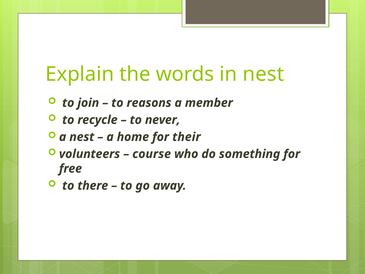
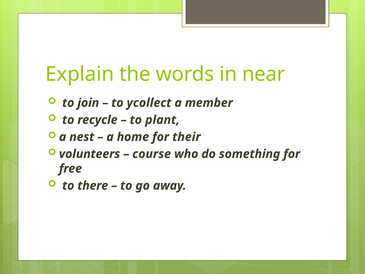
in nest: nest -> near
reasons: reasons -> ycollect
never: never -> plant
